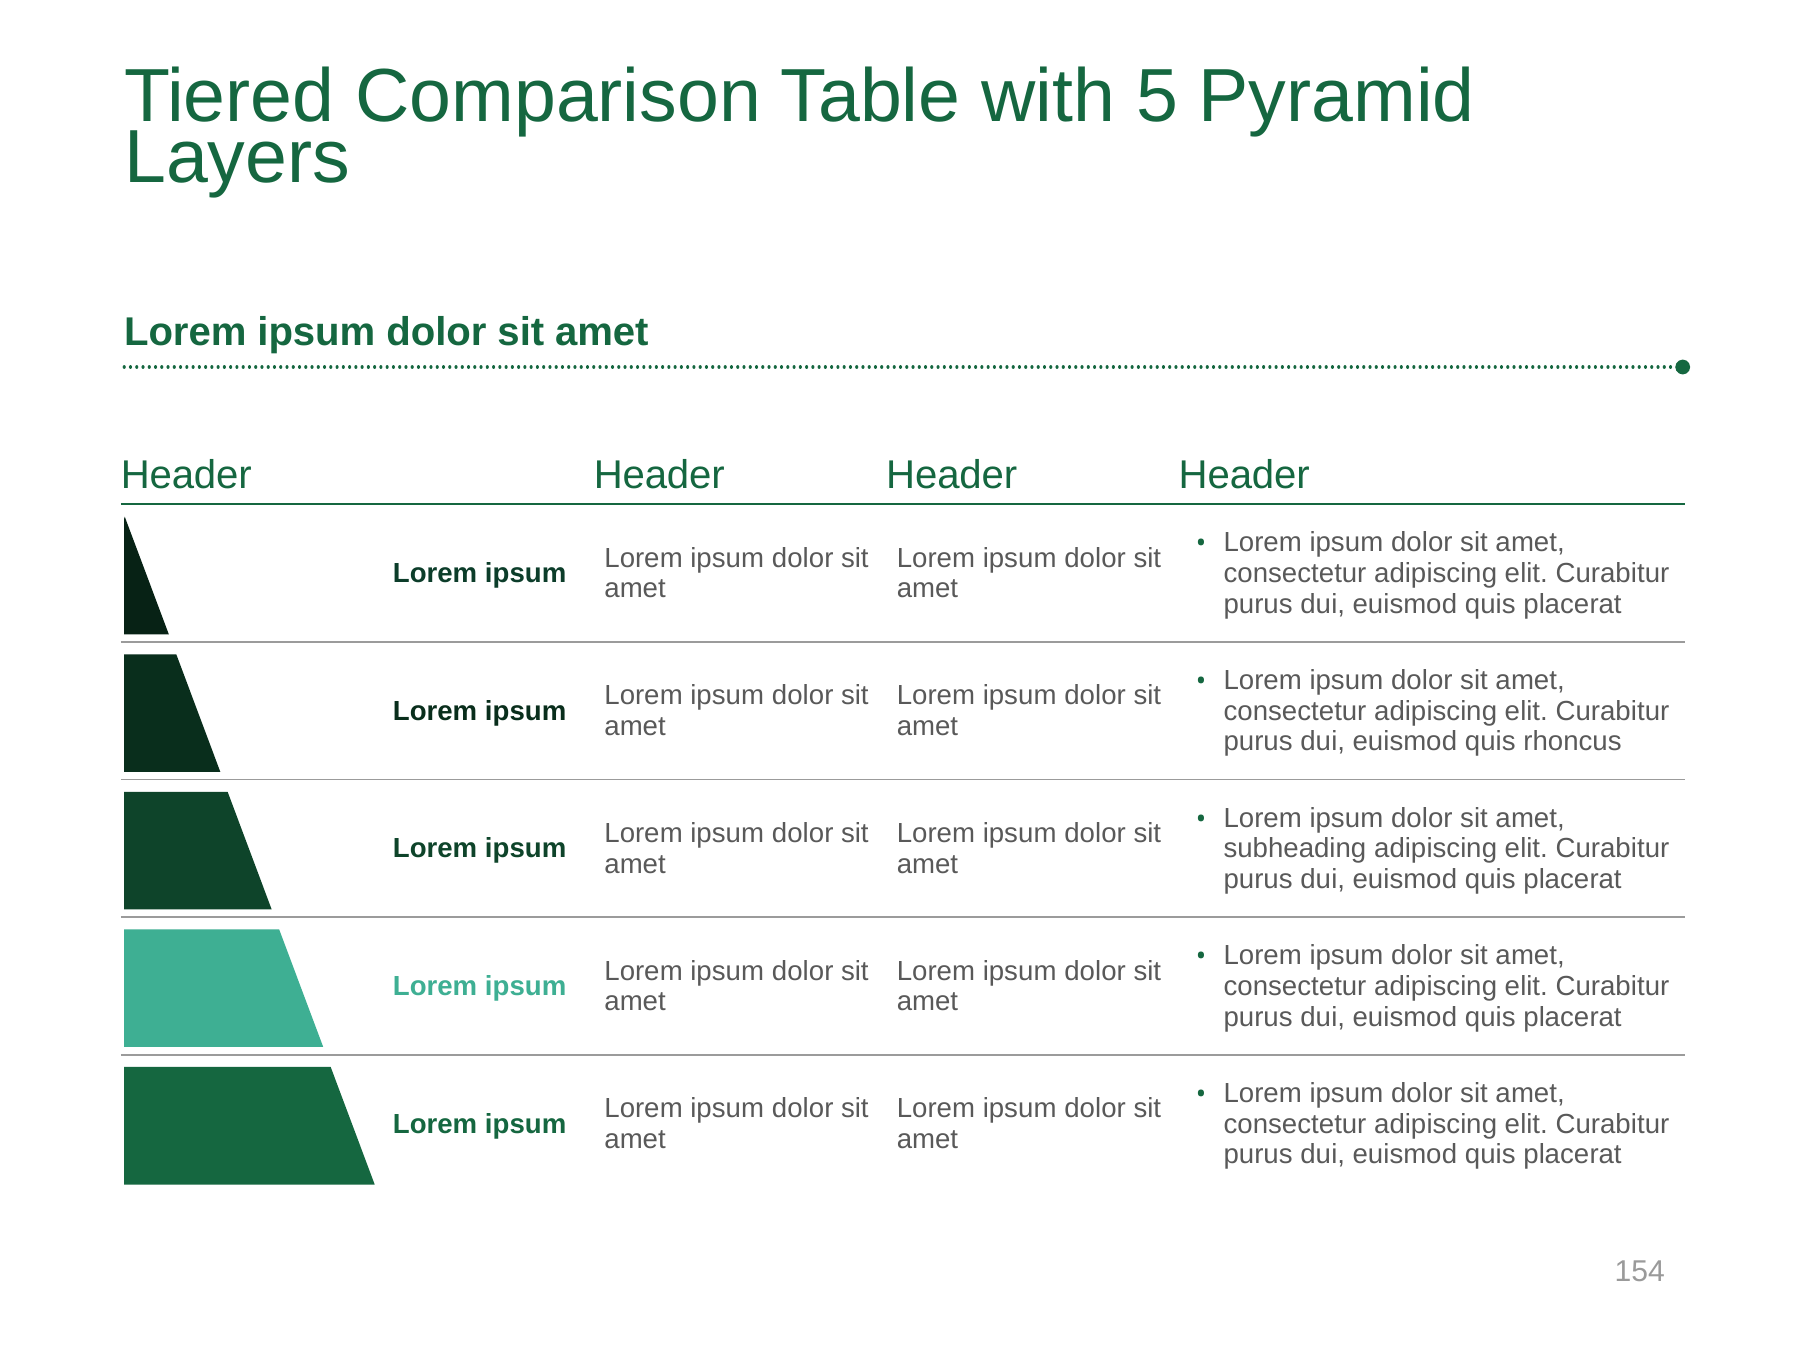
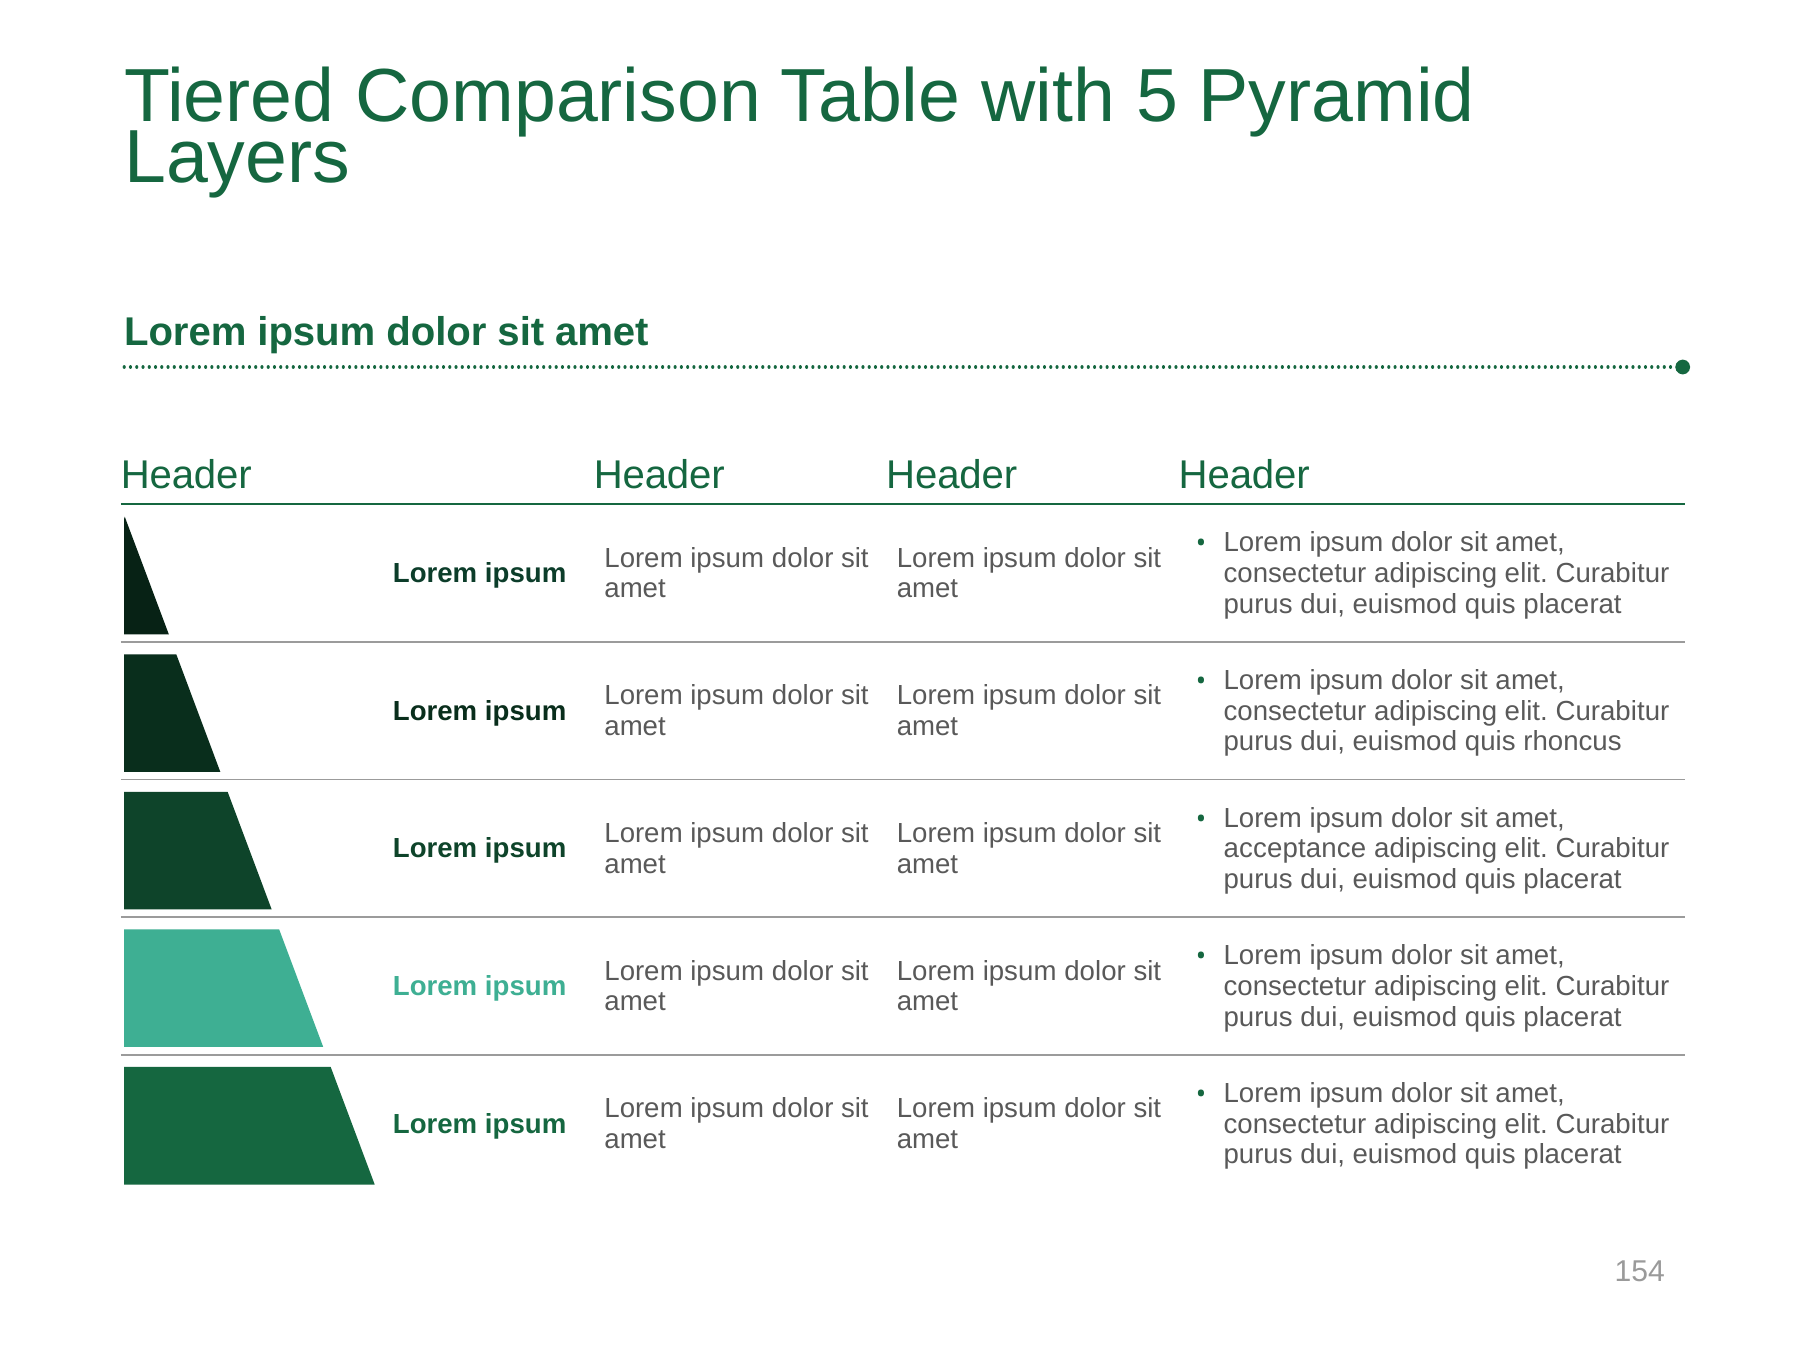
subheading: subheading -> acceptance
